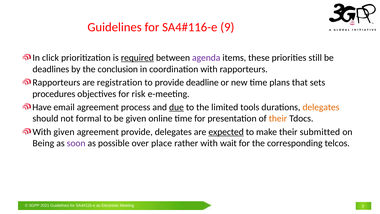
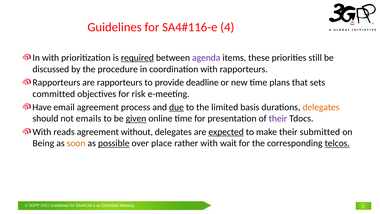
9: 9 -> 4
In click: click -> with
deadlines: deadlines -> discussed
conclusion: conclusion -> procedure
are registration: registration -> rapporteurs
procedures: procedures -> committed
tools: tools -> basis
formal: formal -> emails
given at (136, 118) underline: none -> present
their at (278, 118) colour: orange -> purple
With given: given -> reads
agreement provide: provide -> without
soon colour: purple -> orange
possible underline: none -> present
telcos underline: none -> present
